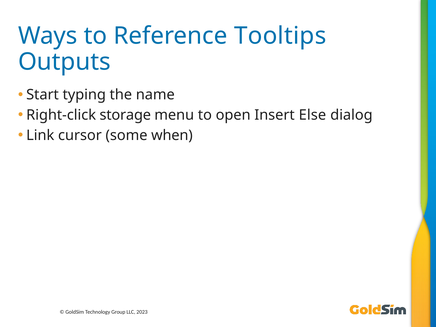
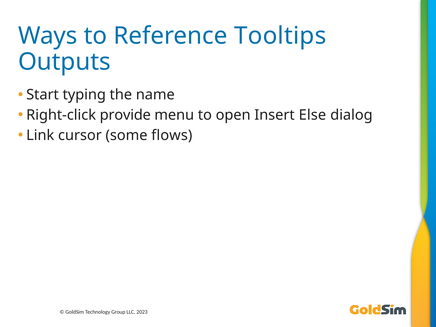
storage: storage -> provide
when: when -> flows
